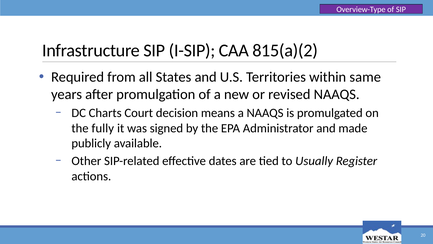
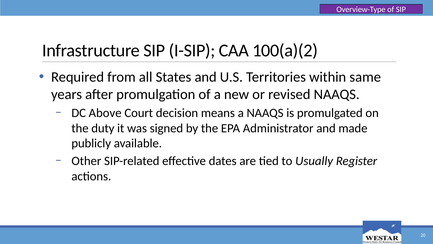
815(a)(2: 815(a)(2 -> 100(a)(2
Charts: Charts -> Above
fully: fully -> duty
